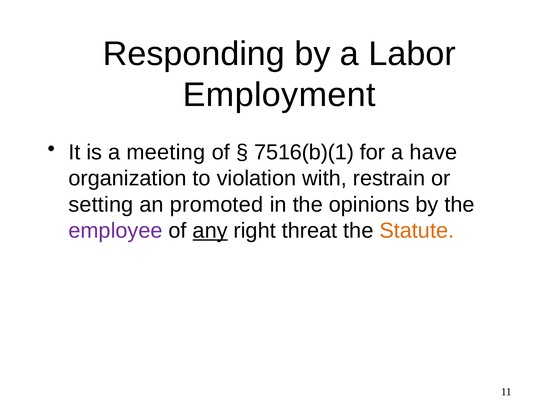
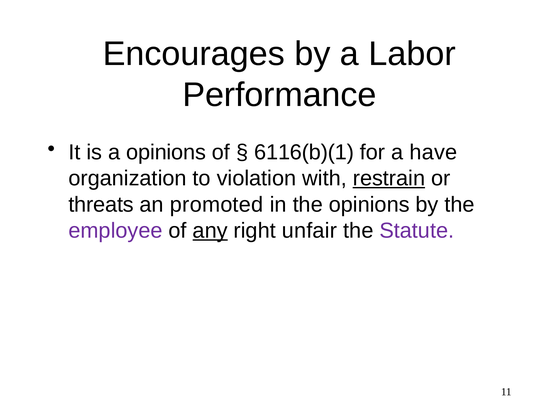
Responding: Responding -> Encourages
Employment: Employment -> Performance
a meeting: meeting -> opinions
7516(b)(1: 7516(b)(1 -> 6116(b)(1
restrain underline: none -> present
setting: setting -> threats
threat: threat -> unfair
Statute colour: orange -> purple
